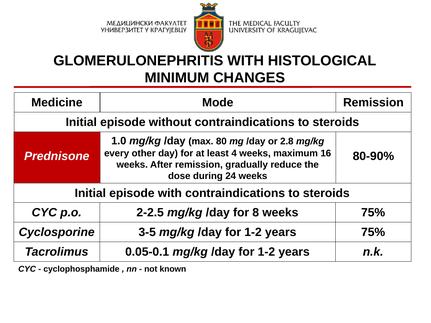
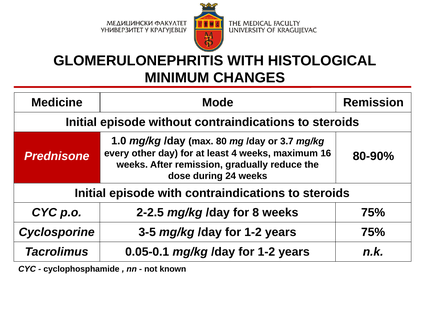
2.8: 2.8 -> 3.7
